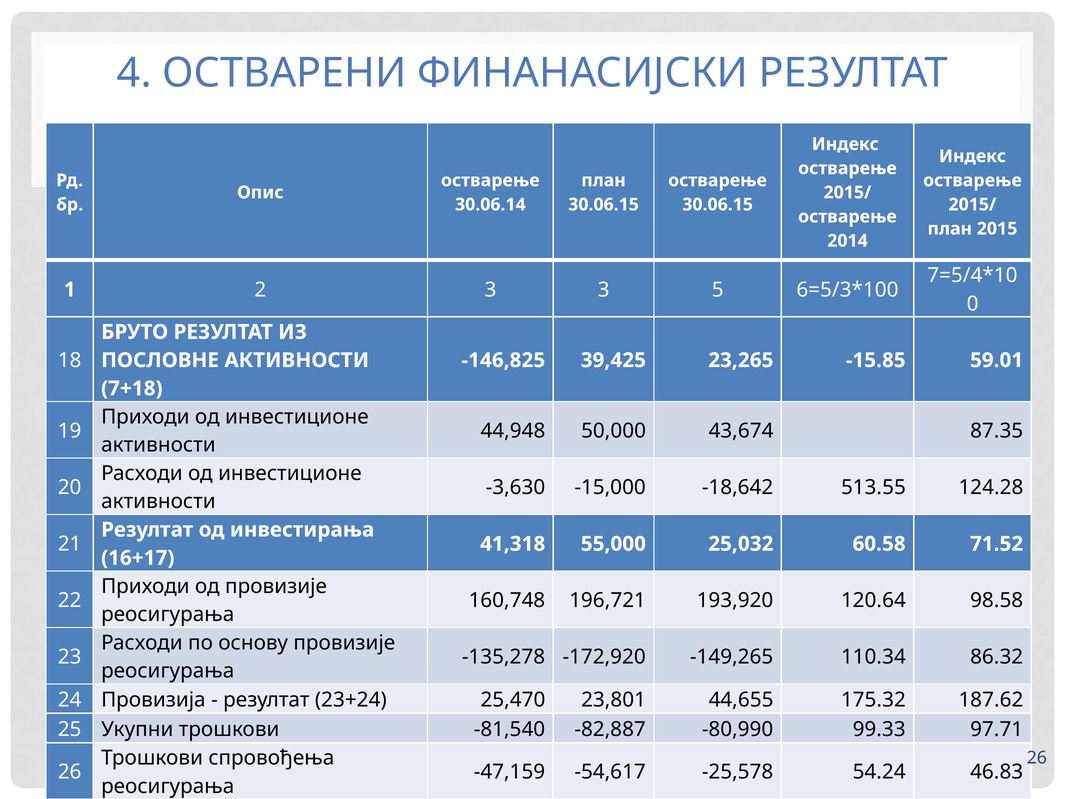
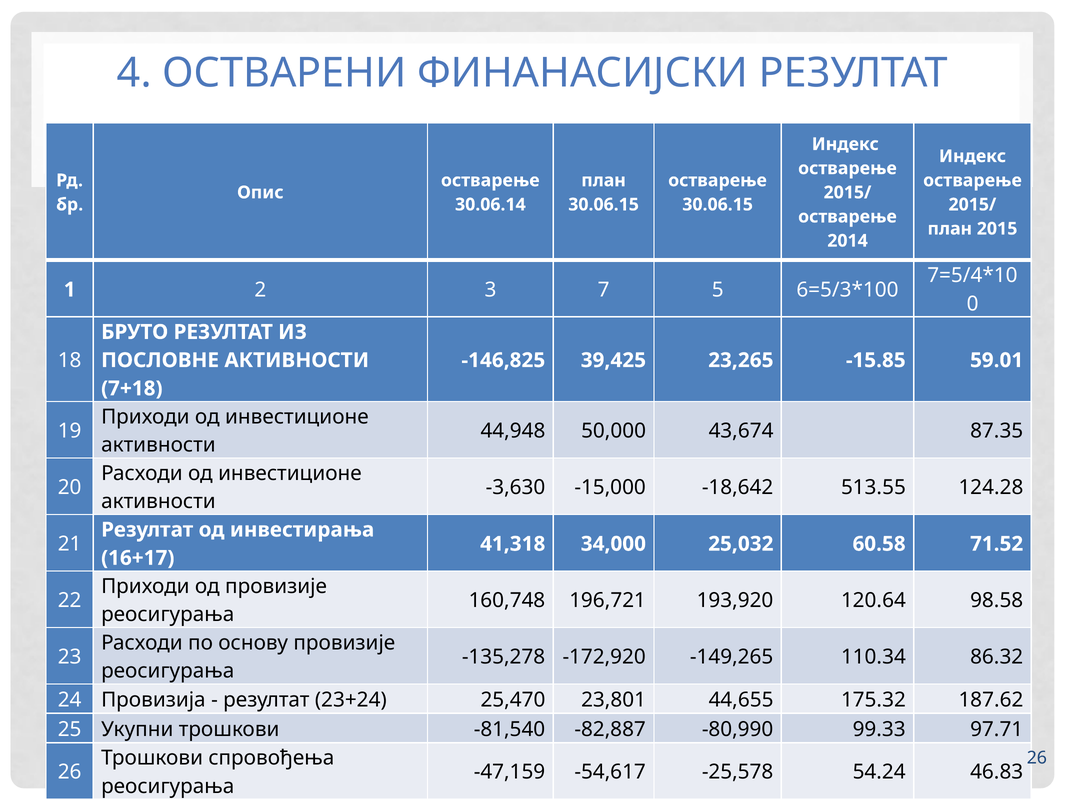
3 3: 3 -> 7
55,000: 55,000 -> 34,000
